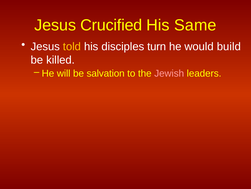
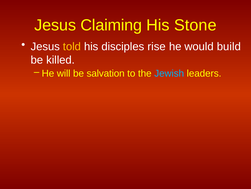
Crucified: Crucified -> Claiming
Same: Same -> Stone
turn: turn -> rise
Jewish colour: pink -> light blue
